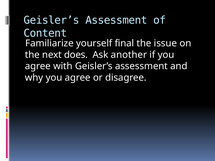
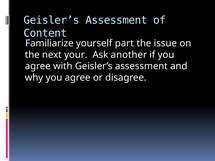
final: final -> part
does: does -> your
